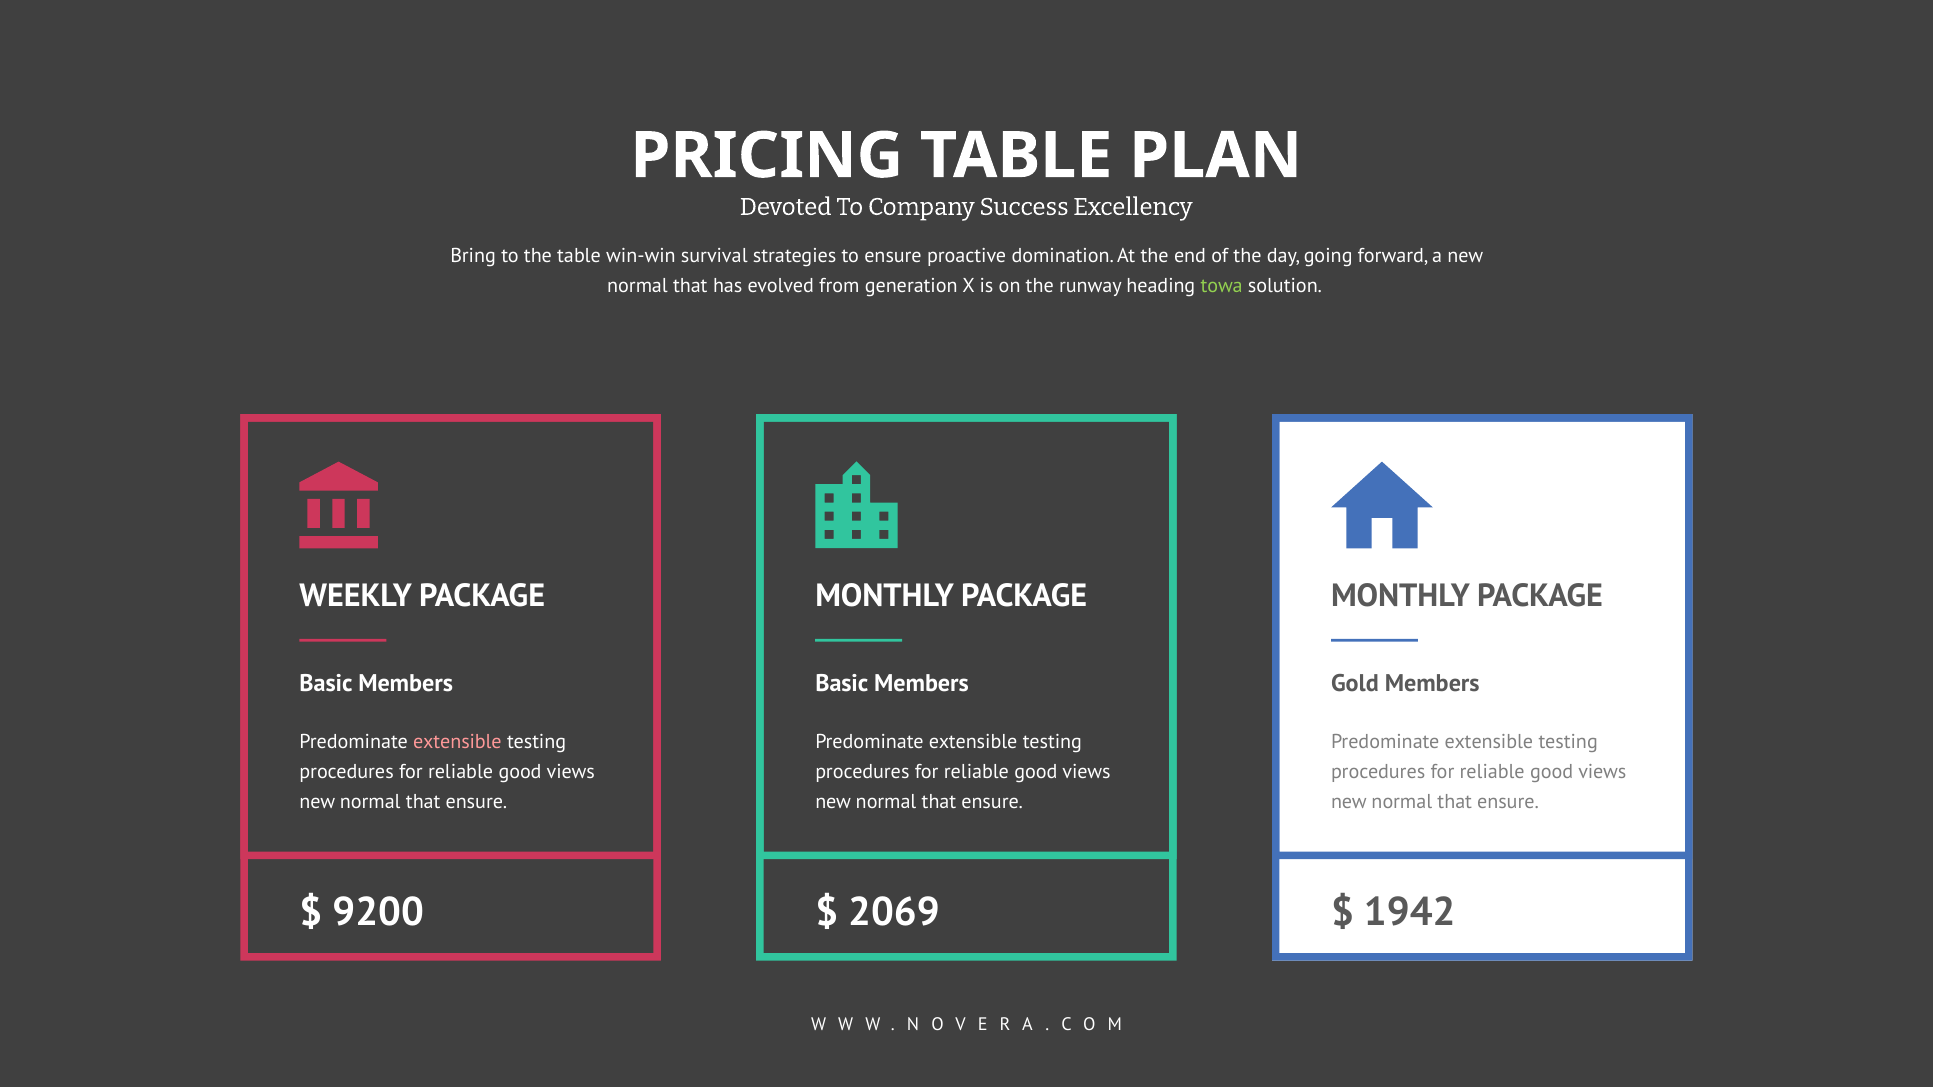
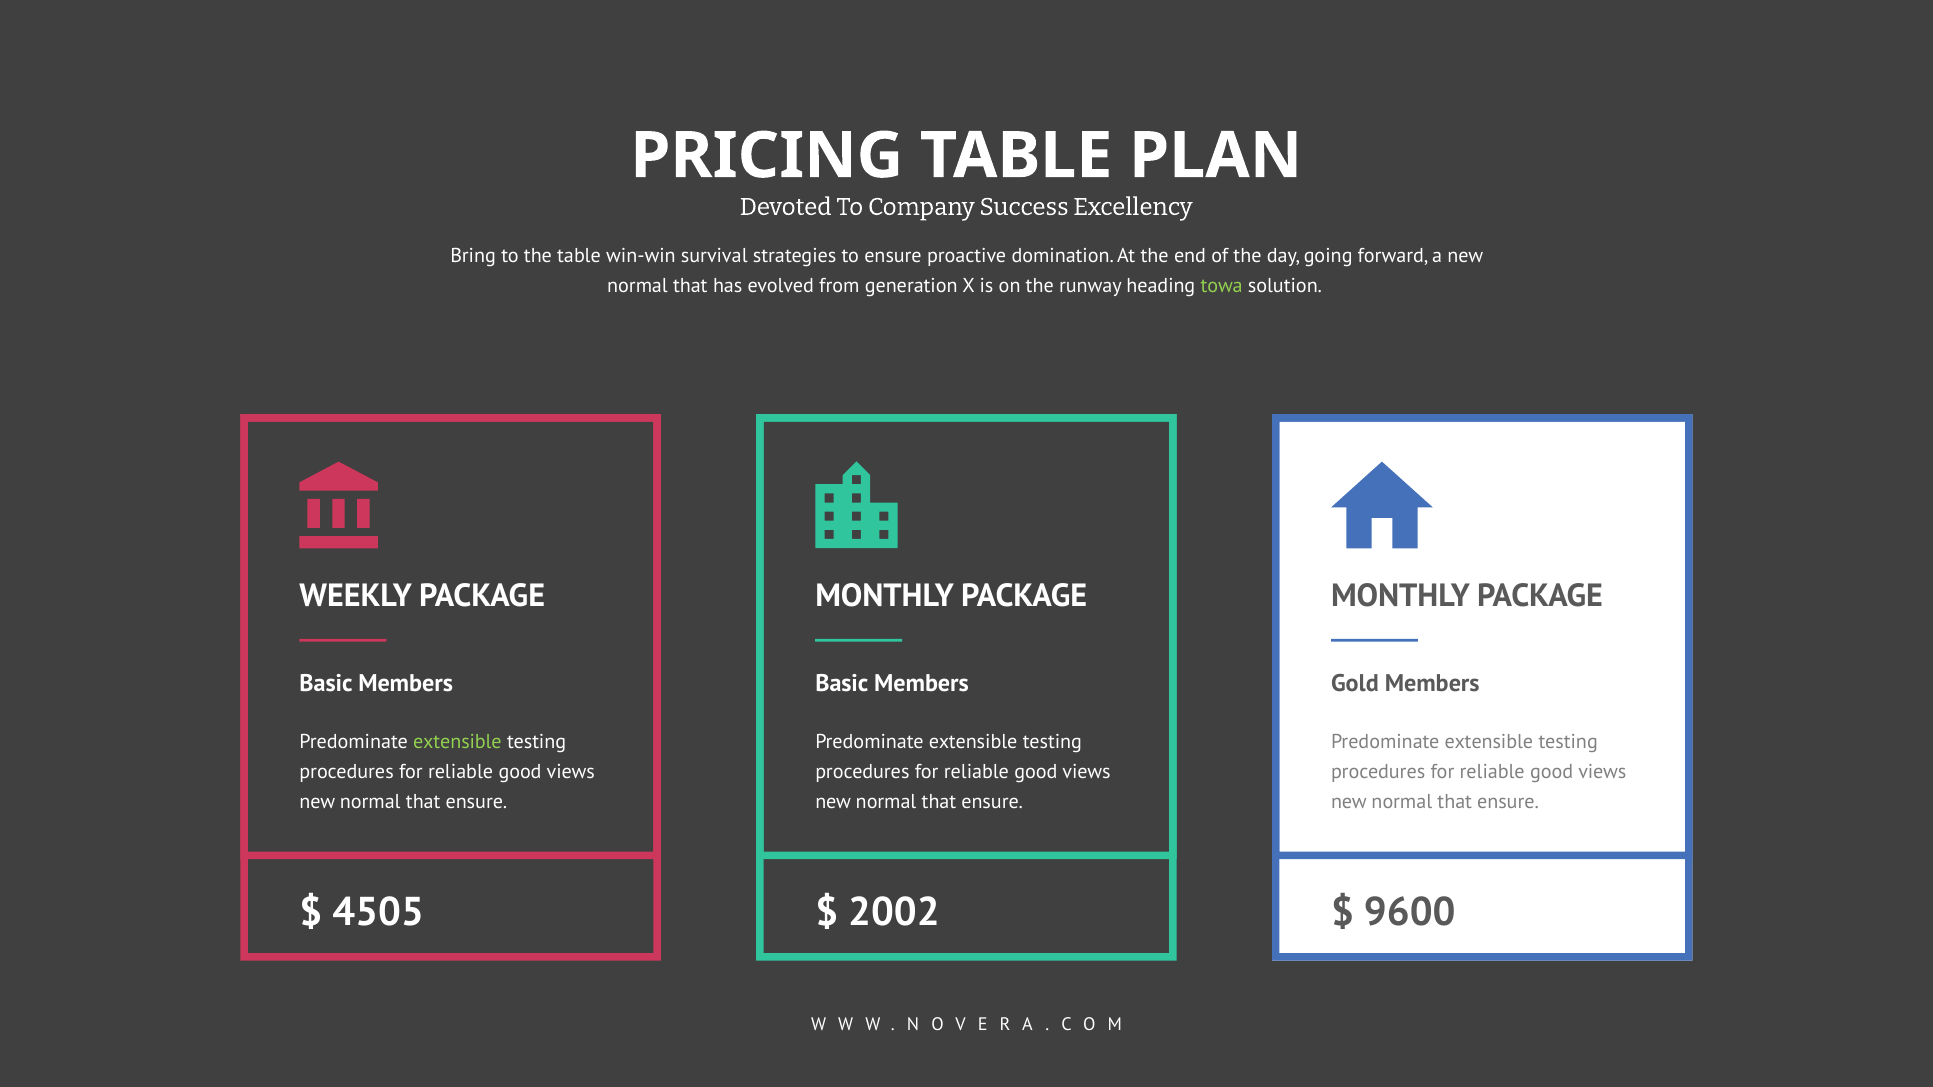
extensible at (457, 742) colour: pink -> light green
9200: 9200 -> 4505
2069: 2069 -> 2002
1942: 1942 -> 9600
